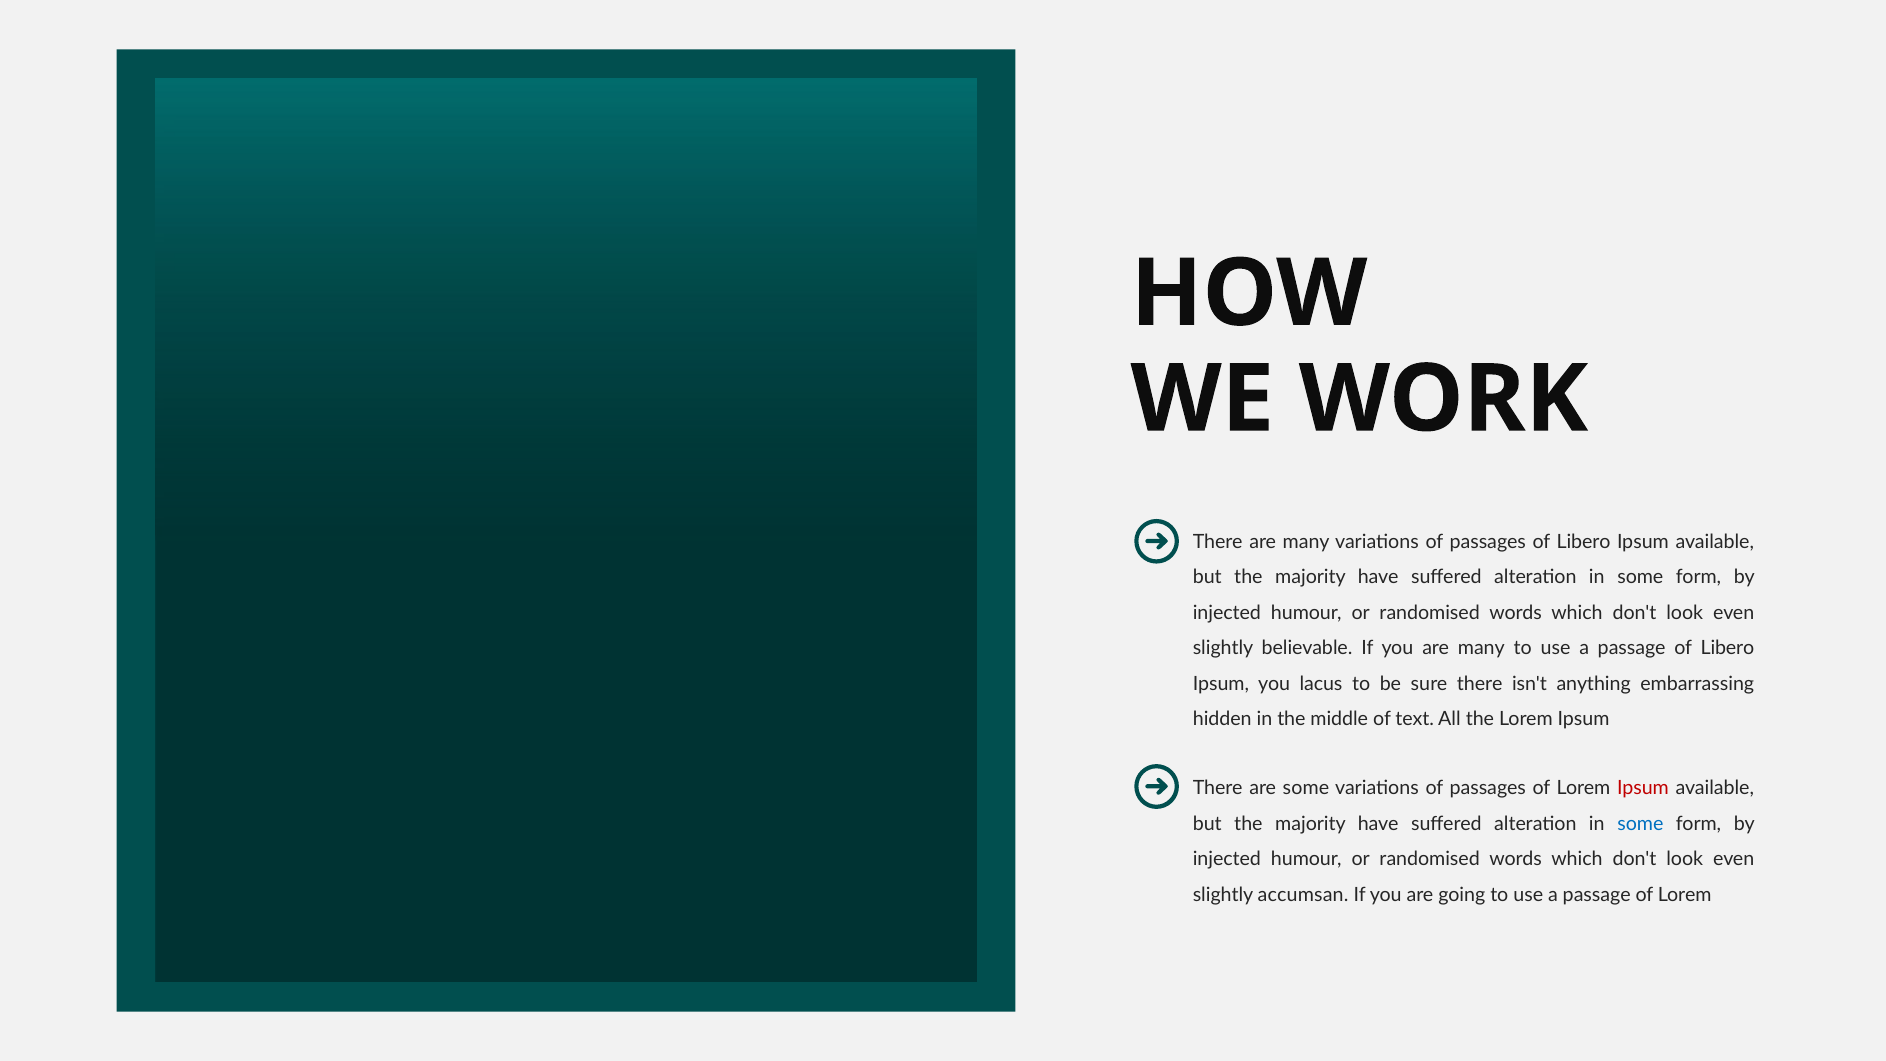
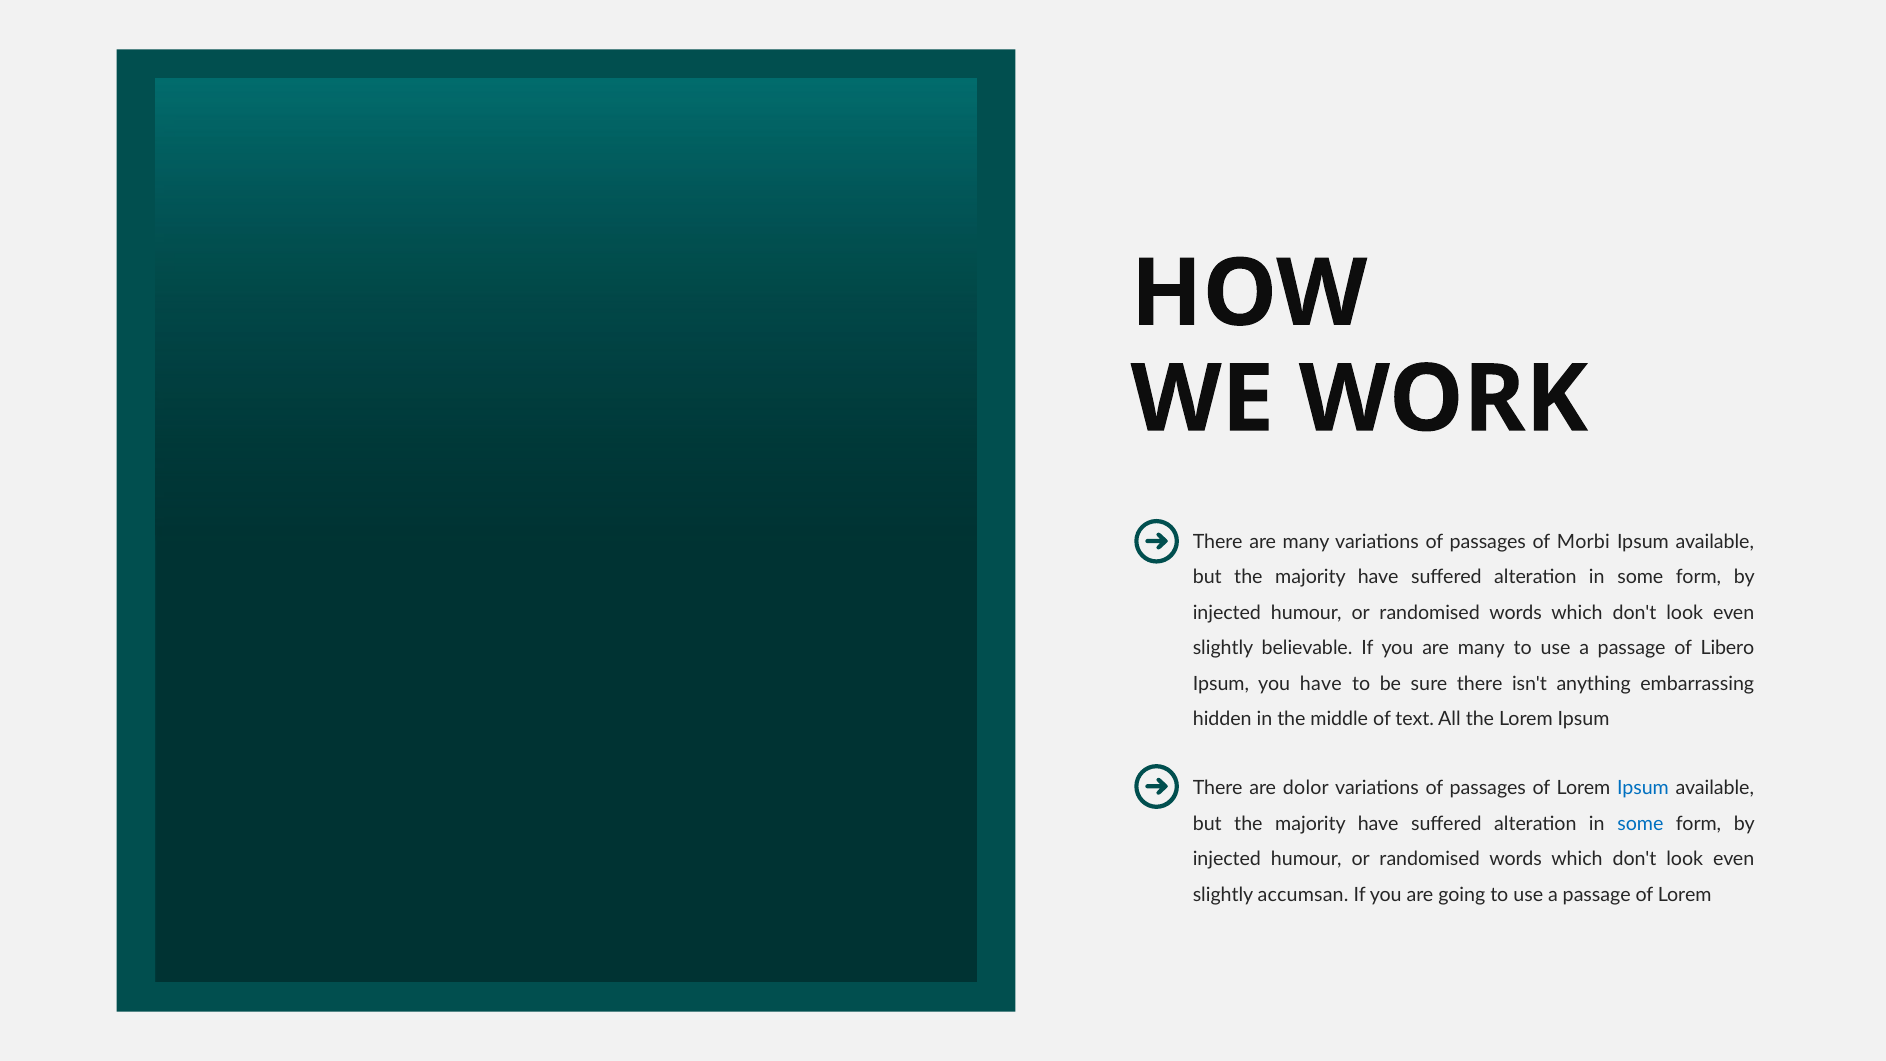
passages of Libero: Libero -> Morbi
you lacus: lacus -> have
are some: some -> dolor
Ipsum at (1643, 788) colour: red -> blue
